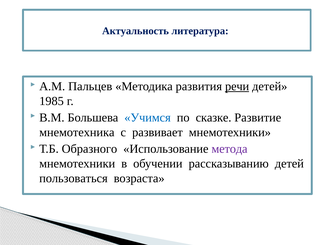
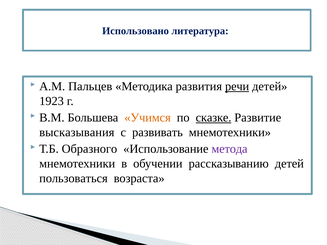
Актуальность: Актуальность -> Использовано
1985: 1985 -> 1923
Учимся colour: blue -> orange
сказке underline: none -> present
мнемотехника: мнемотехника -> высказывания
развивает: развивает -> развивать
